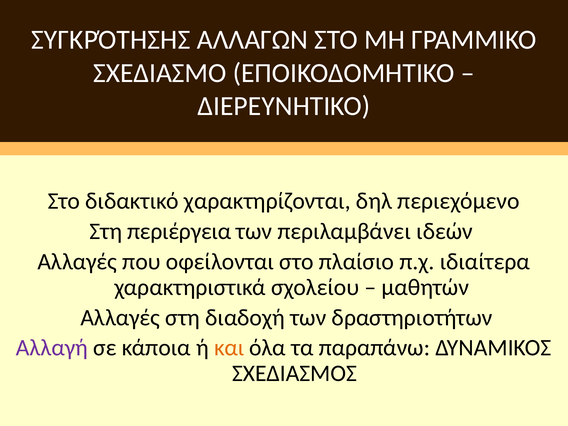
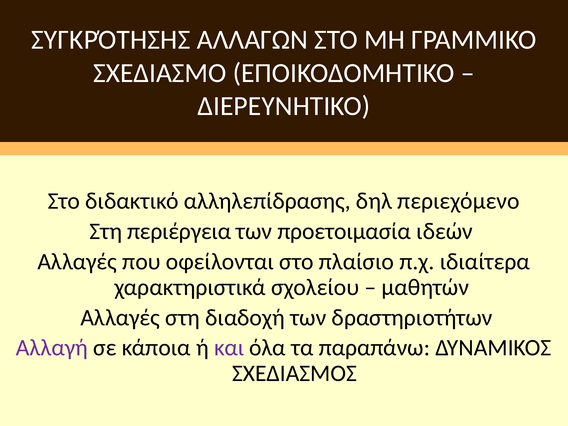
χαρακτηρίζονται: χαρακτηρίζονται -> αλληλεπίδρασης
περιλαμβάνει: περιλαμβάνει -> προετοιμασία
και colour: orange -> purple
